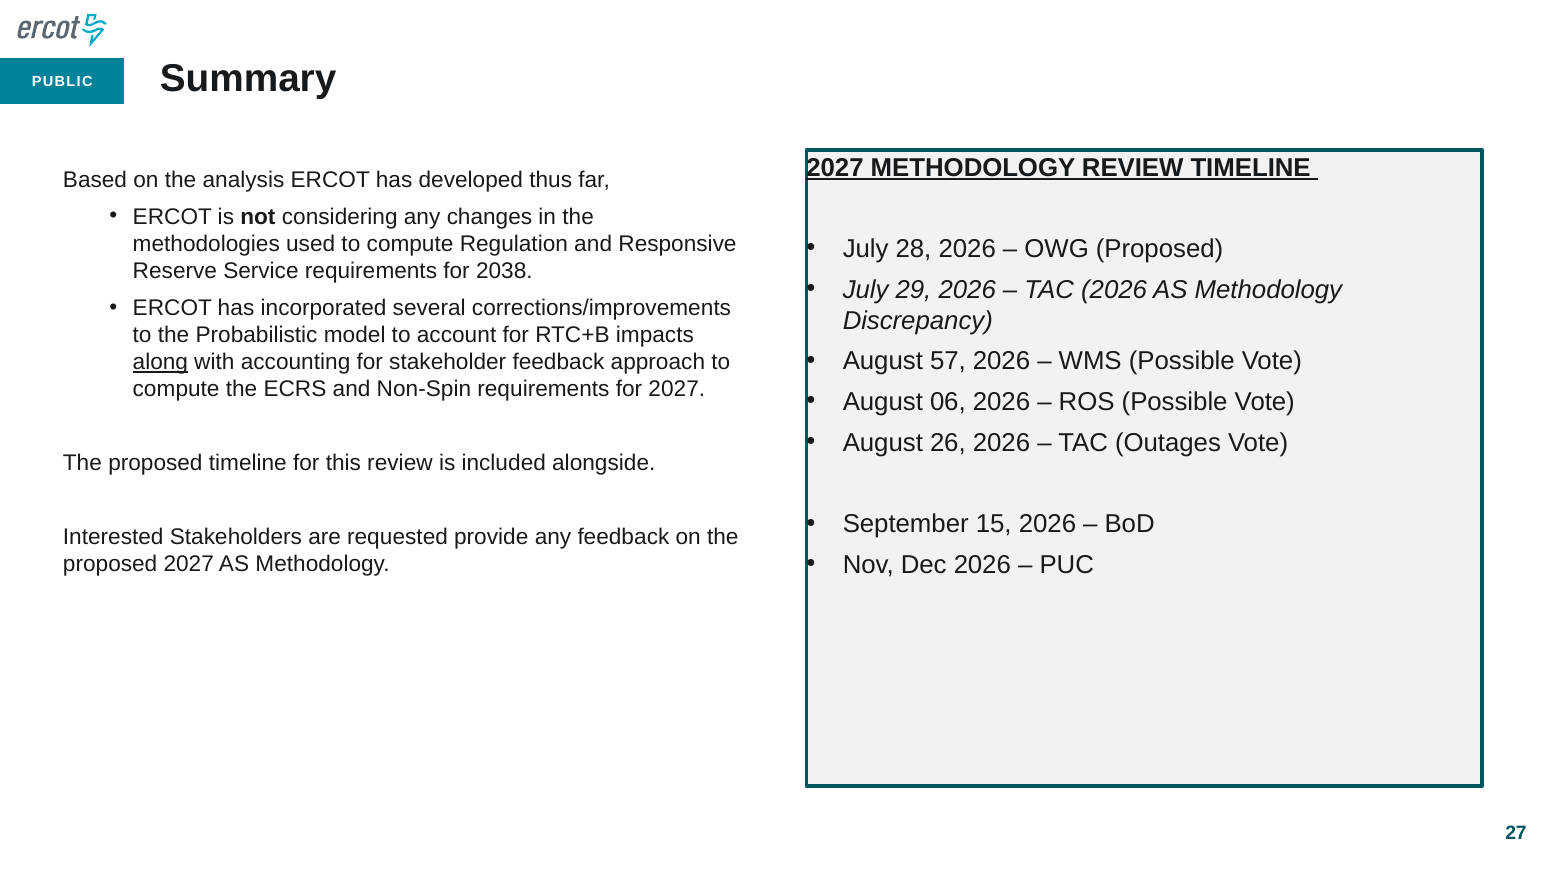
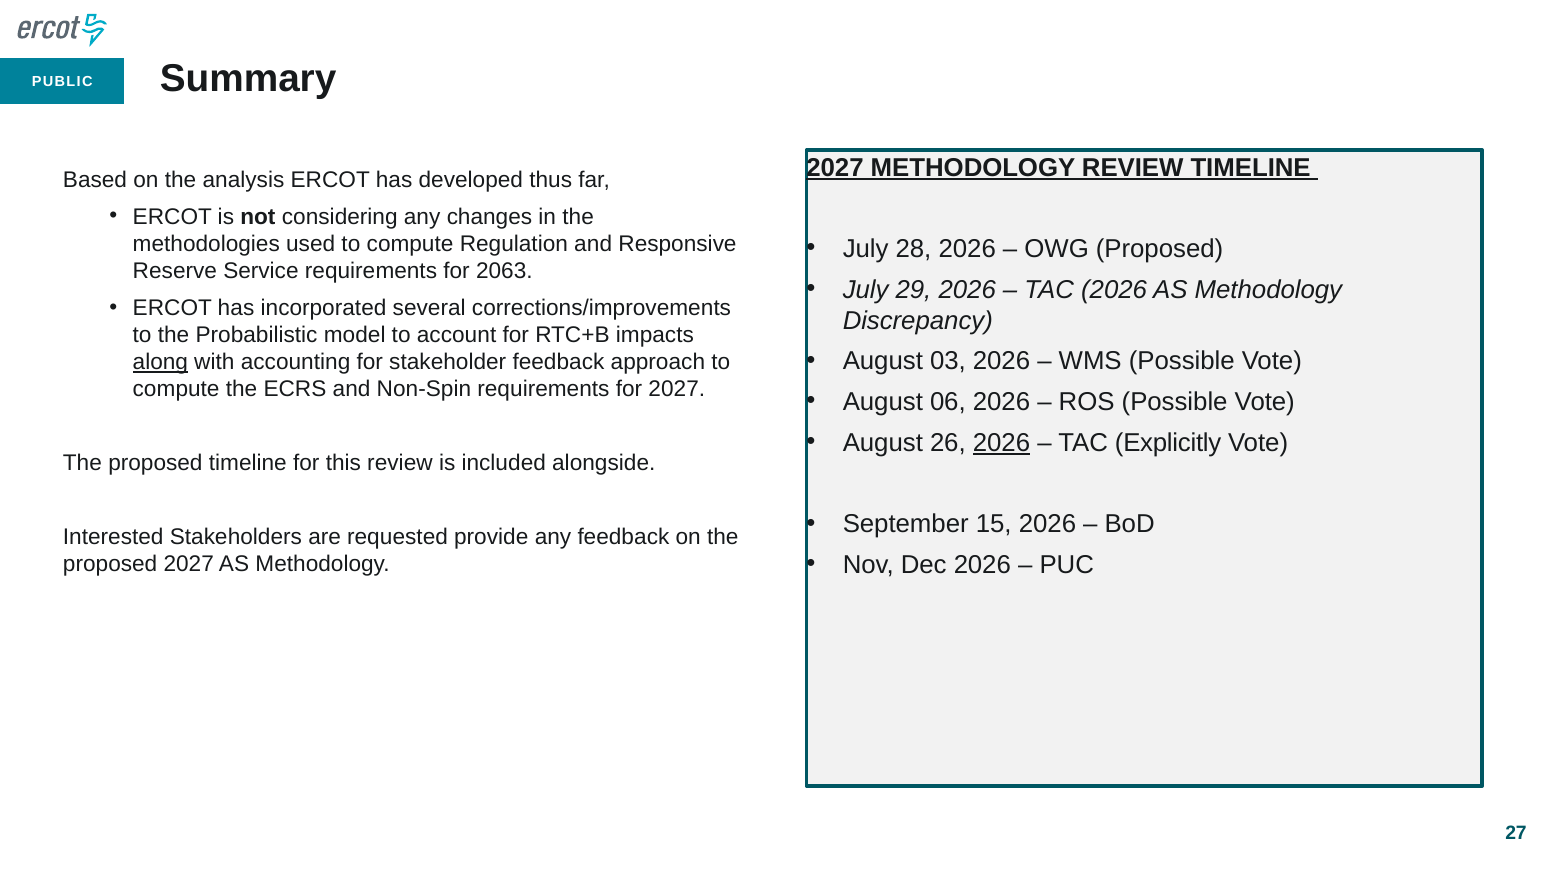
2038: 2038 -> 2063
57: 57 -> 03
2026 at (1002, 443) underline: none -> present
Outages: Outages -> Explicitly
